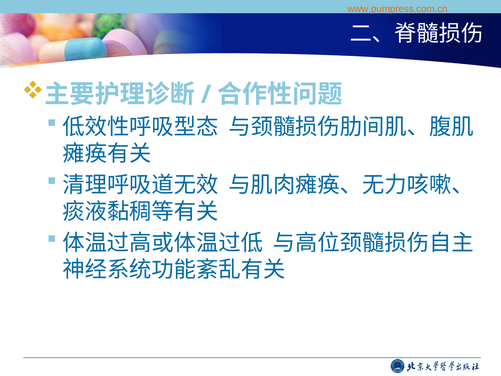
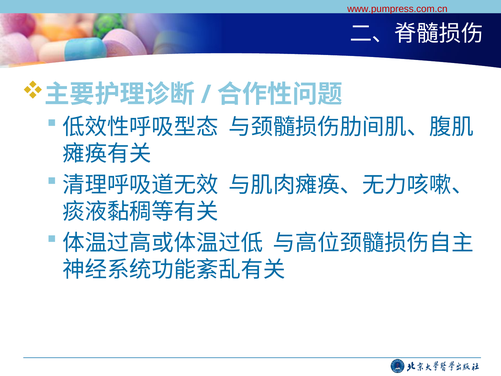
www.pumpress.com.cn colour: orange -> red
